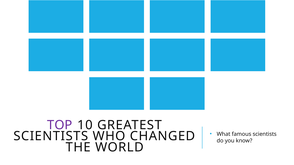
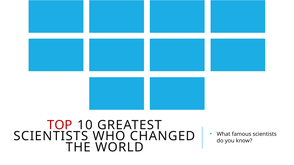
TOP colour: purple -> red
